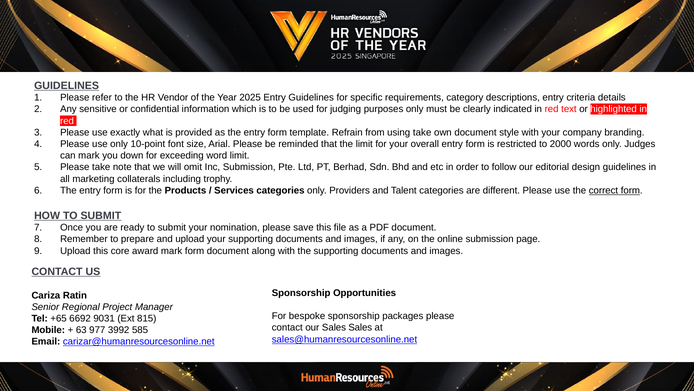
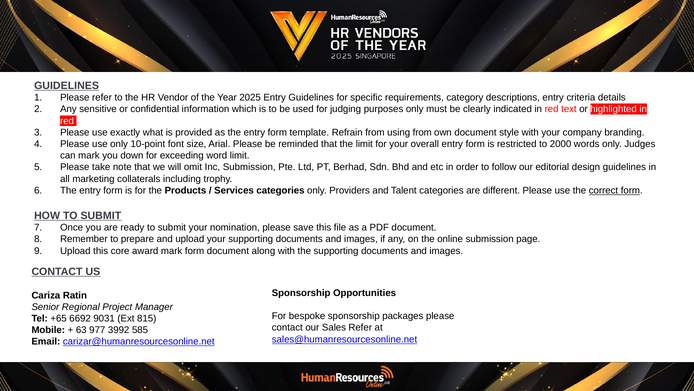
using take: take -> from
Sales Sales: Sales -> Refer
